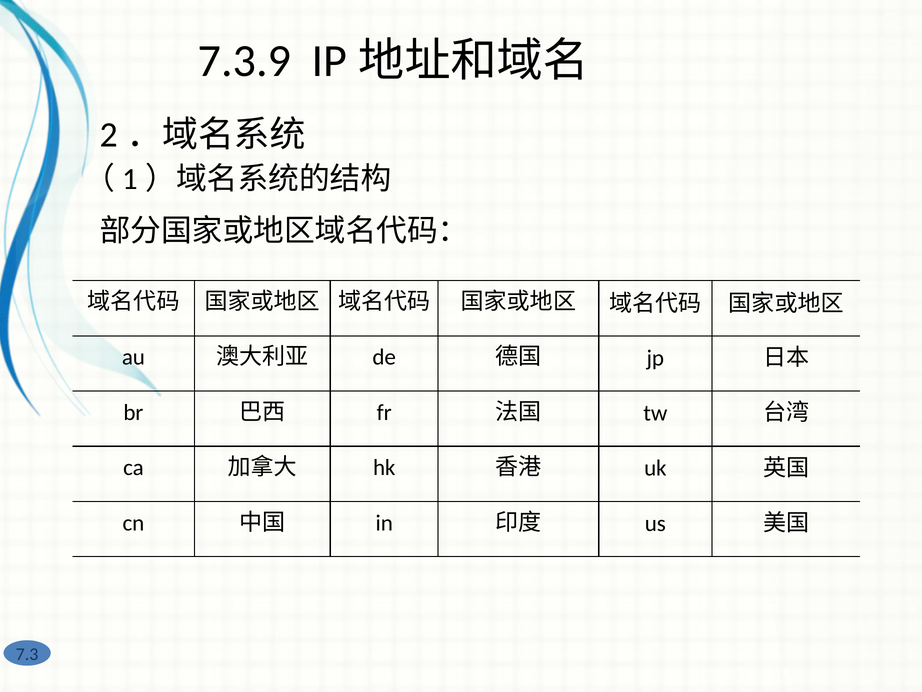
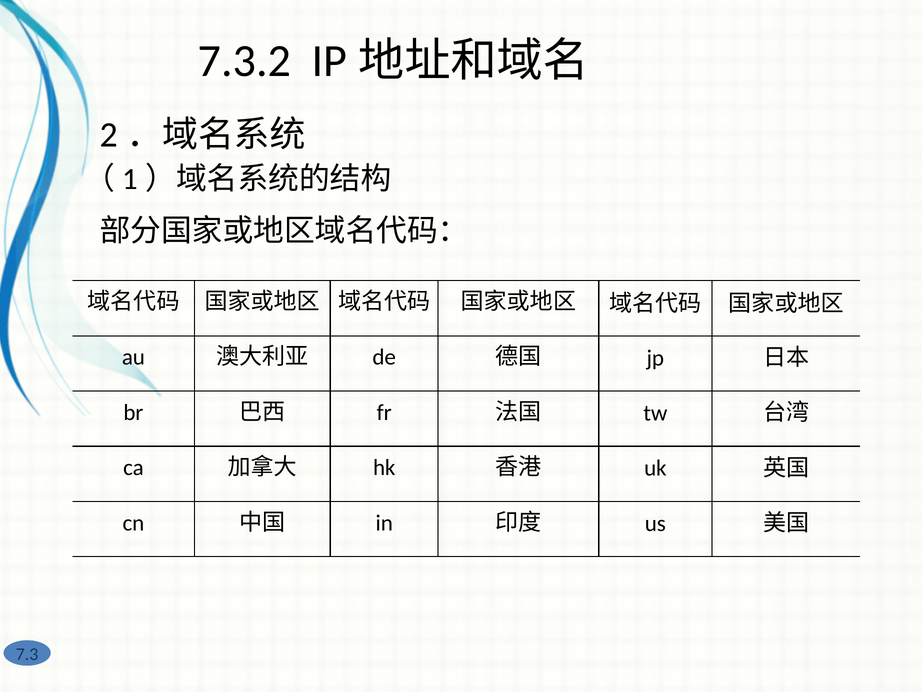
7.3.9: 7.3.9 -> 7.3.2
